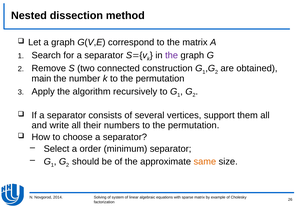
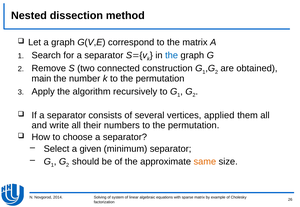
the at (172, 55) colour: purple -> blue
support: support -> applied
order: order -> given
